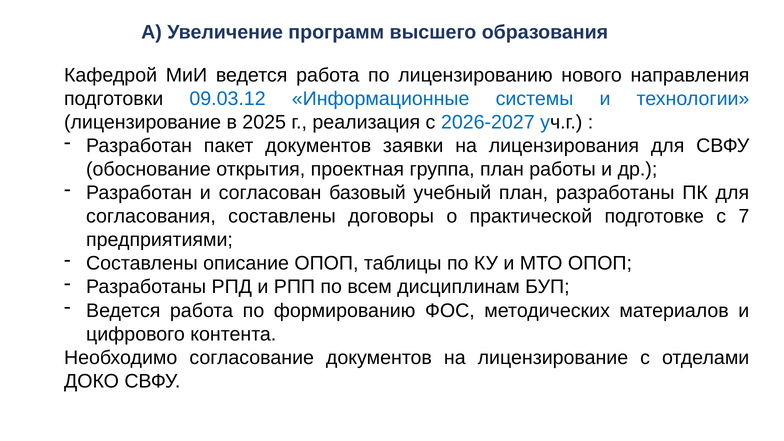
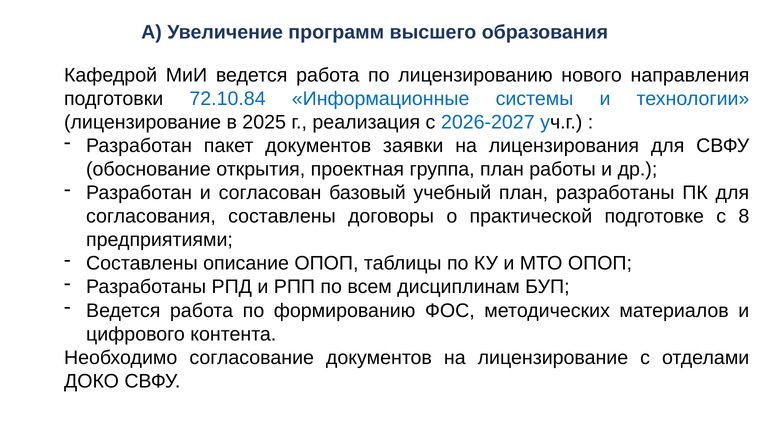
09.03.12: 09.03.12 -> 72.10.84
7: 7 -> 8
